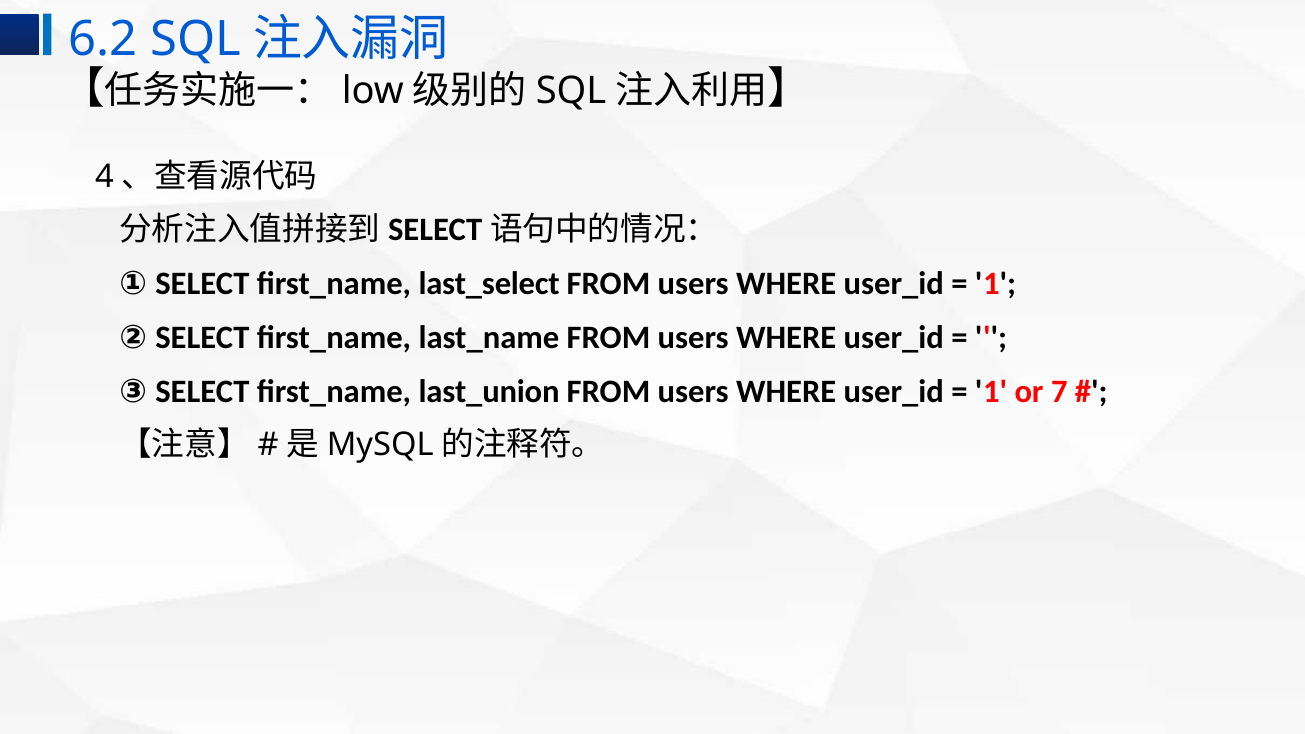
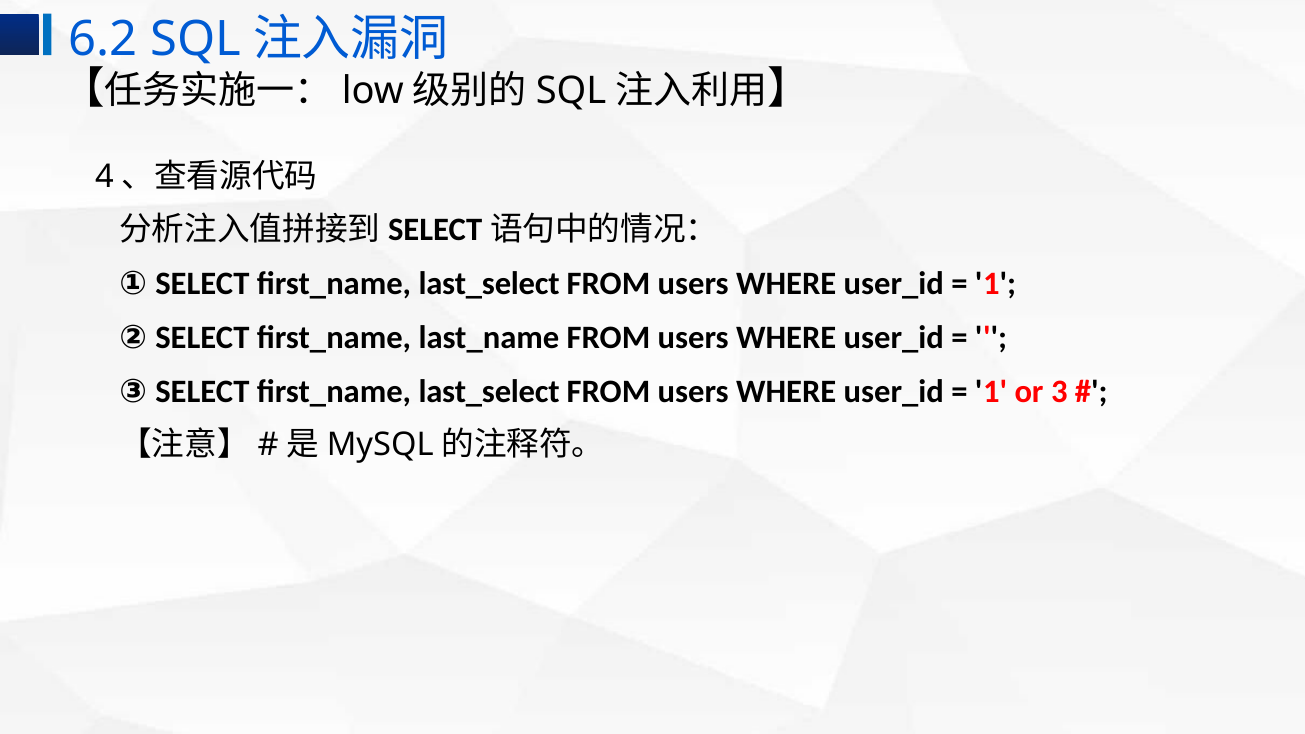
③ SELECT first_name last_union: last_union -> last_select
7: 7 -> 3
